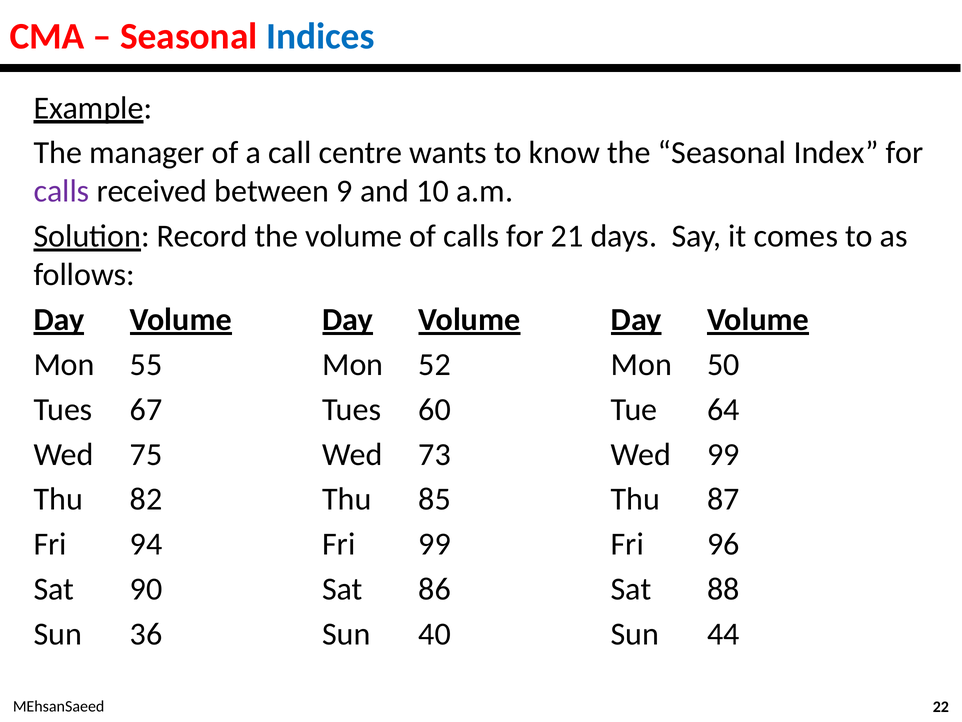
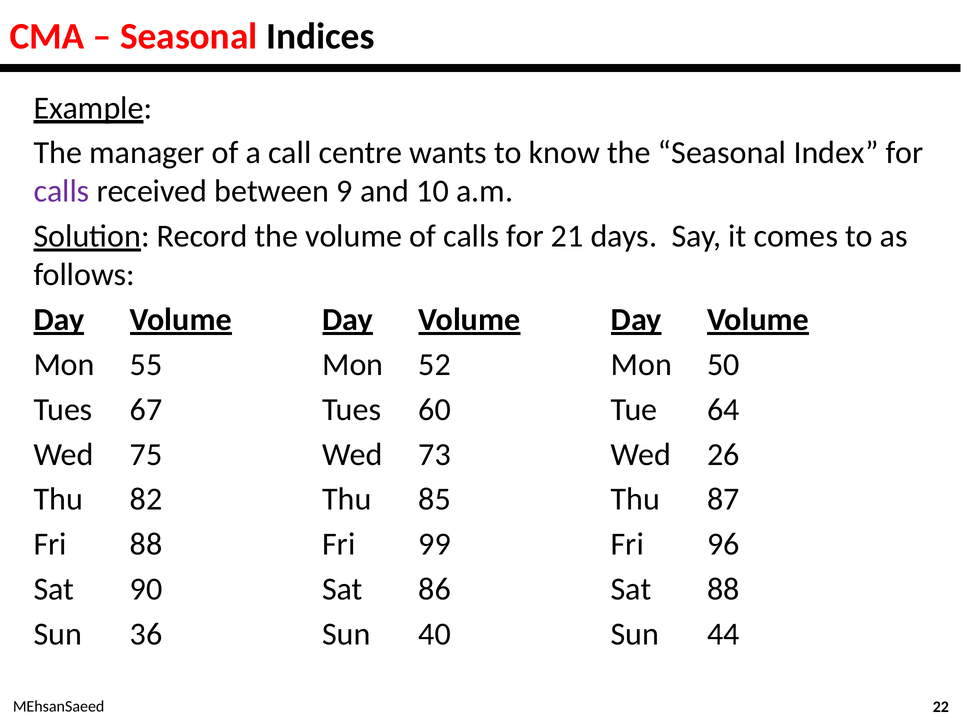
Indices colour: blue -> black
Wed 99: 99 -> 26
Fri 94: 94 -> 88
